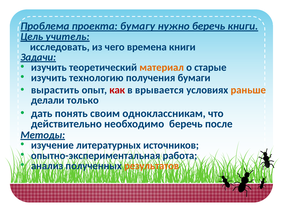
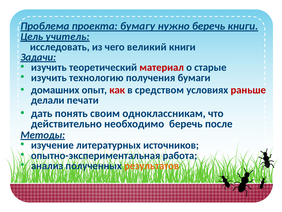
времена: времена -> великий
материал colour: orange -> red
вырастить: вырастить -> домашних
врывается: врывается -> средством
раньше colour: orange -> red
только: только -> печати
